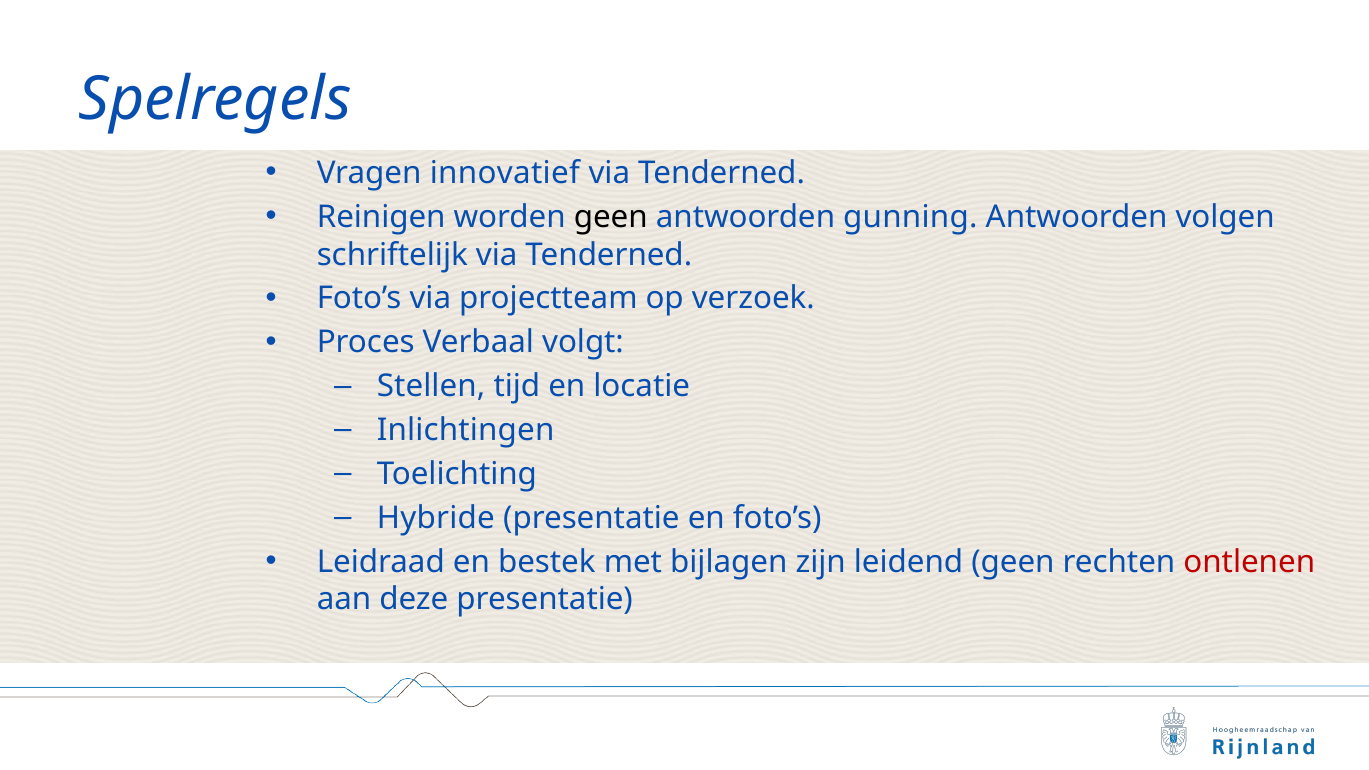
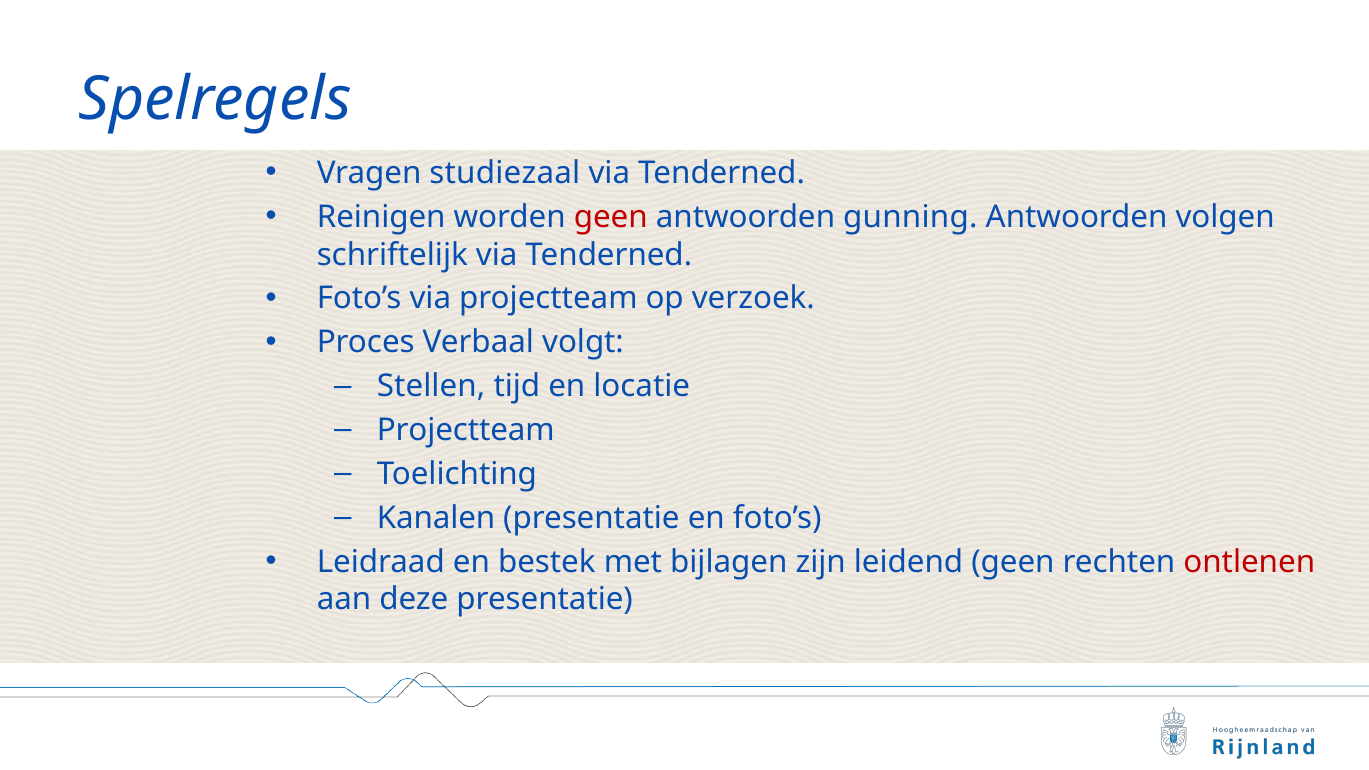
innovatief: innovatief -> studiezaal
geen at (611, 217) colour: black -> red
Inlichtingen at (466, 430): Inlichtingen -> Projectteam
Hybride: Hybride -> Kanalen
